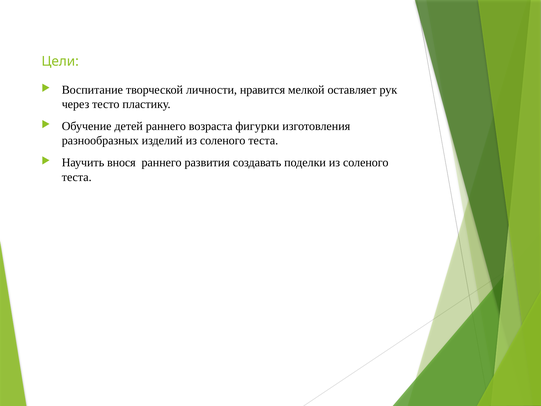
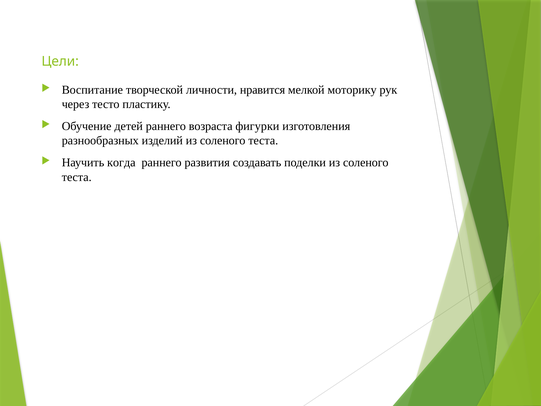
оставляет: оставляет -> моторику
внося: внося -> когда
